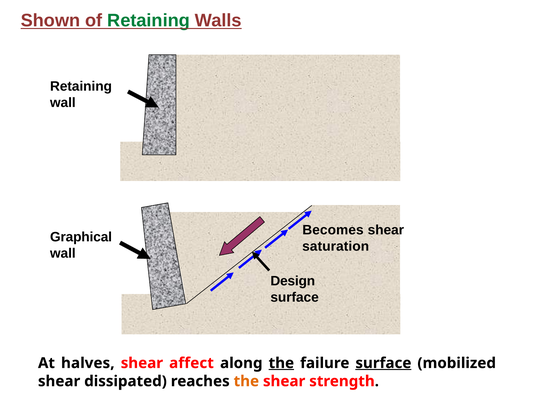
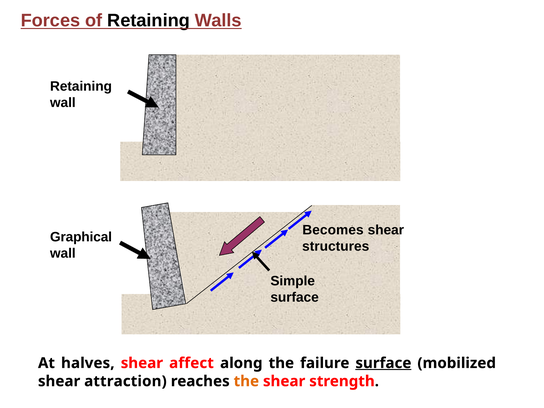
Shown: Shown -> Forces
Retaining at (149, 21) colour: green -> black
saturation: saturation -> structures
Design: Design -> Simple
the at (281, 363) underline: present -> none
dissipated: dissipated -> attraction
